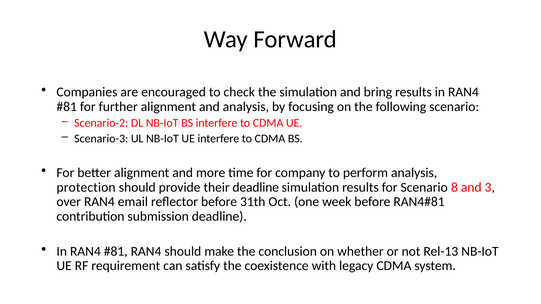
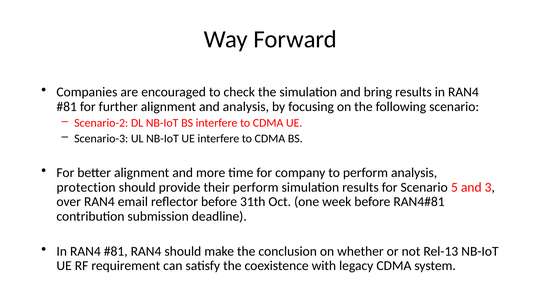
their deadline: deadline -> perform
8: 8 -> 5
